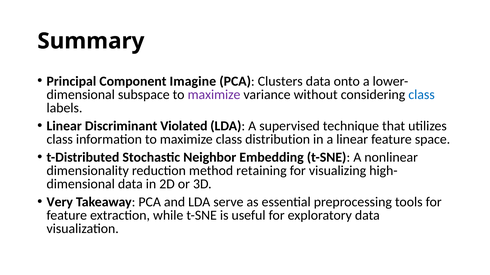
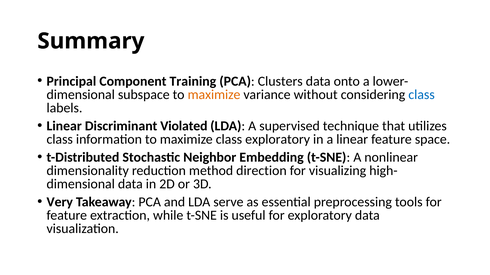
Imagine: Imagine -> Training
maximize at (214, 95) colour: purple -> orange
class distribution: distribution -> exploratory
retaining: retaining -> direction
